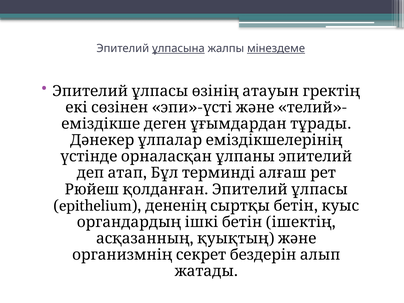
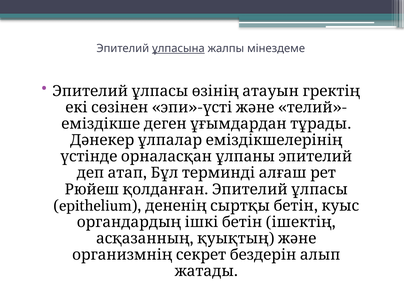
мінездеме underline: present -> none
